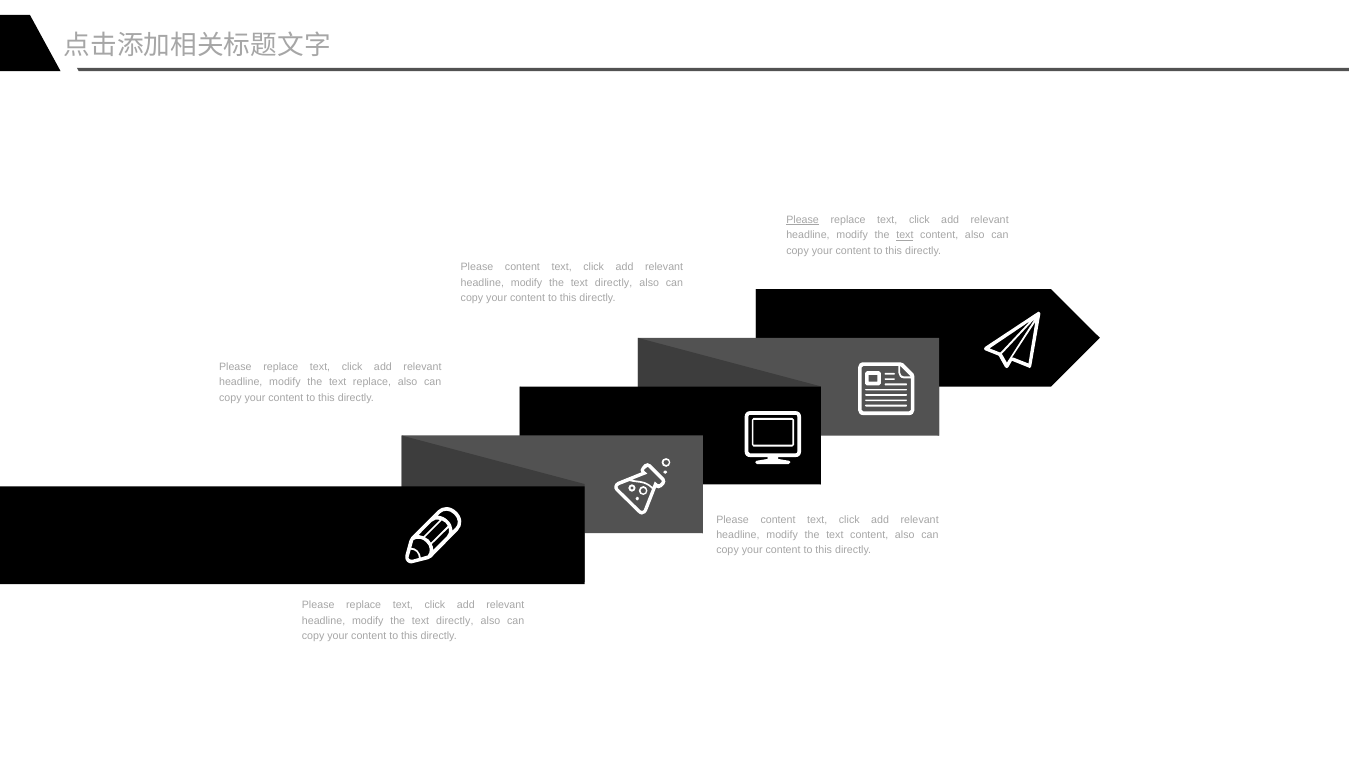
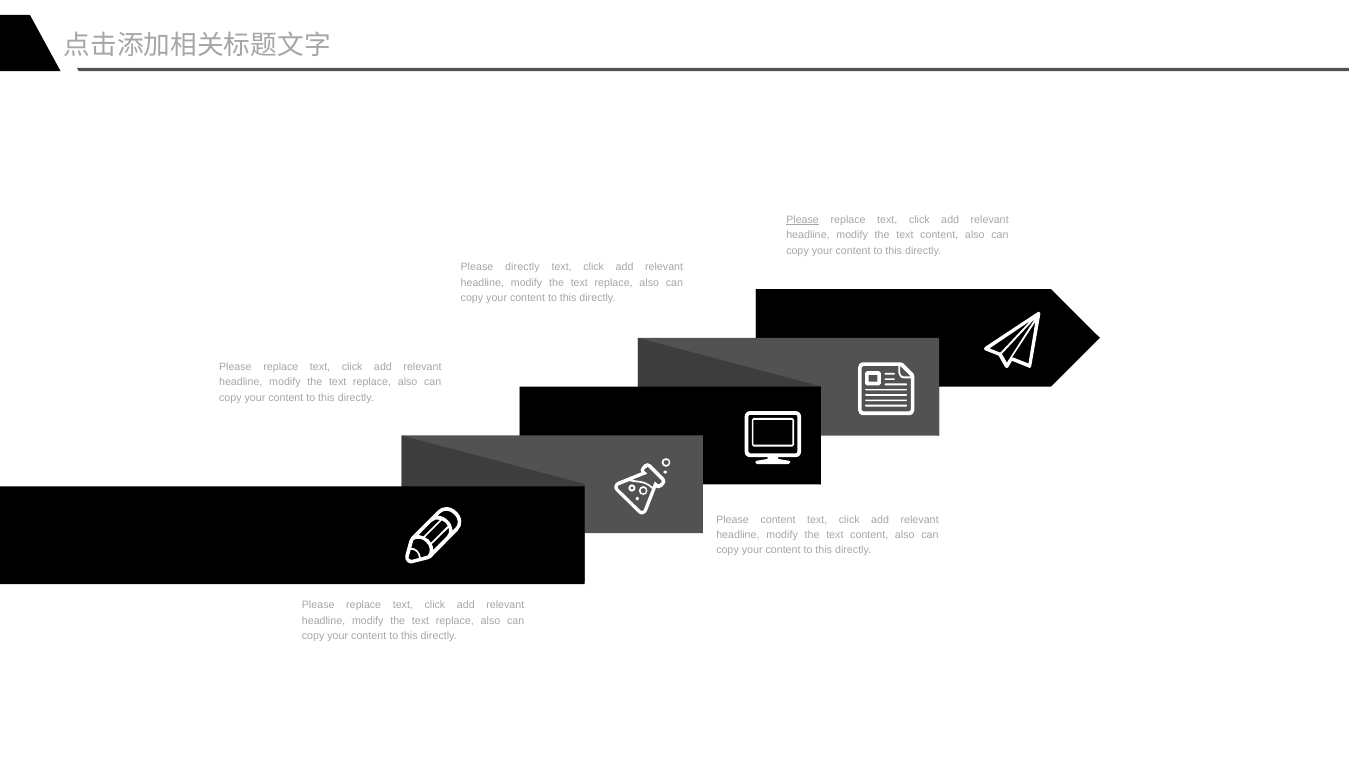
text at (905, 235) underline: present -> none
content at (522, 267): content -> directly
directly at (614, 282): directly -> replace
directly at (455, 620): directly -> replace
